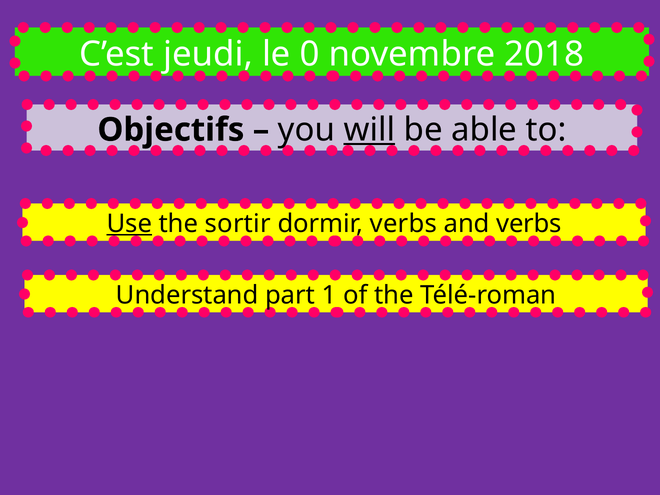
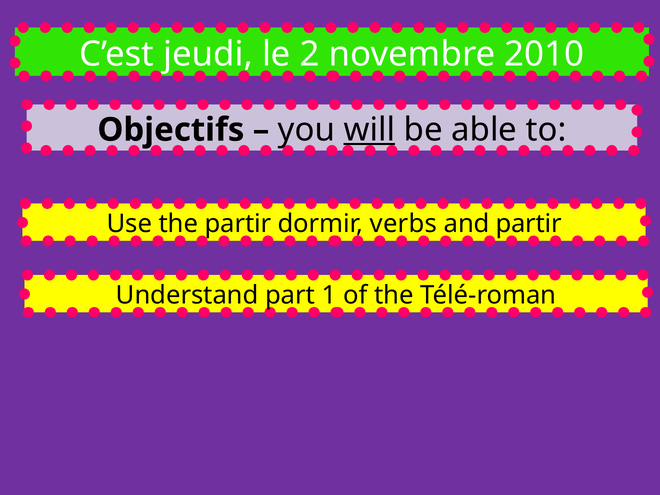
0: 0 -> 2
2018: 2018 -> 2010
Use underline: present -> none
the sortir: sortir -> partir
and verbs: verbs -> partir
